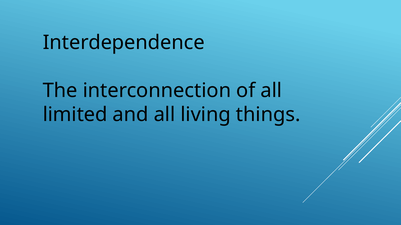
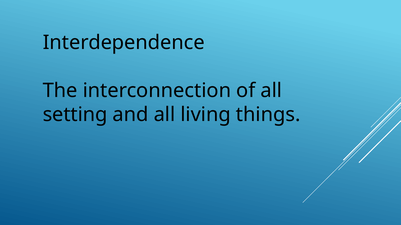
limited: limited -> setting
